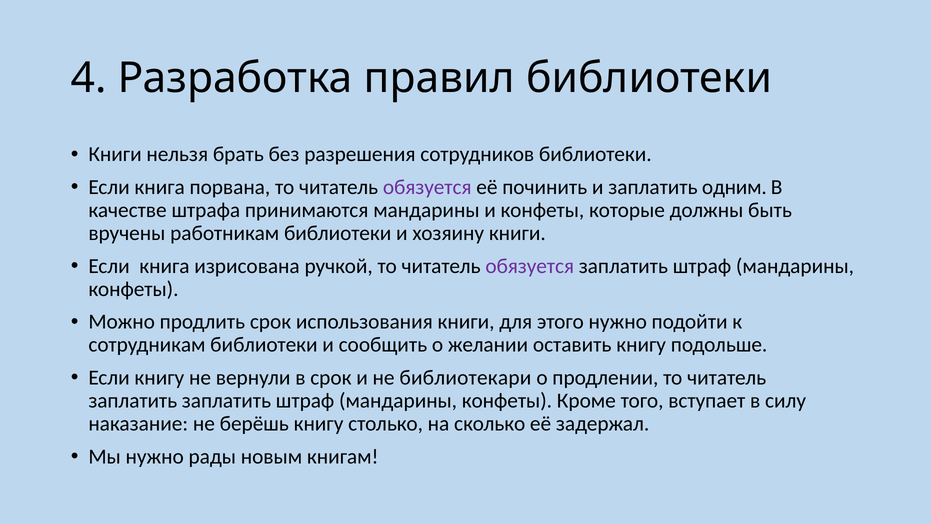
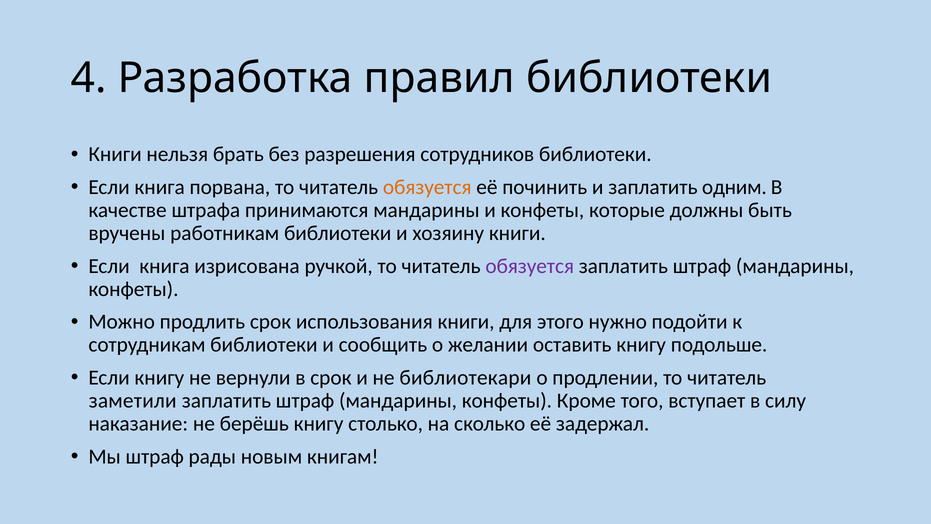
обязуется at (427, 187) colour: purple -> orange
заплатить at (133, 400): заплатить -> заметили
Мы нужно: нужно -> штраф
